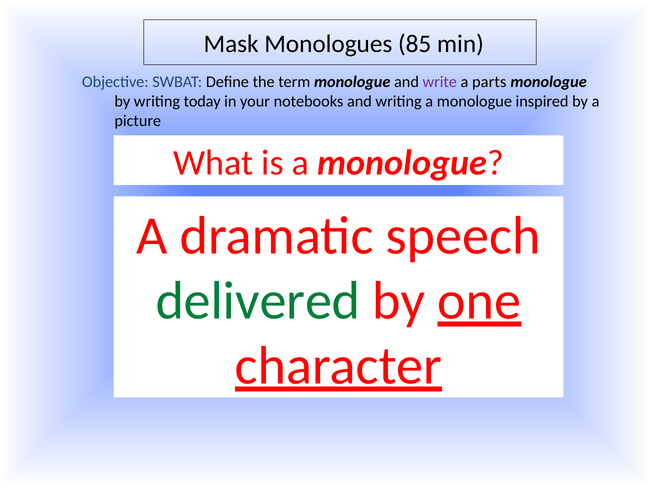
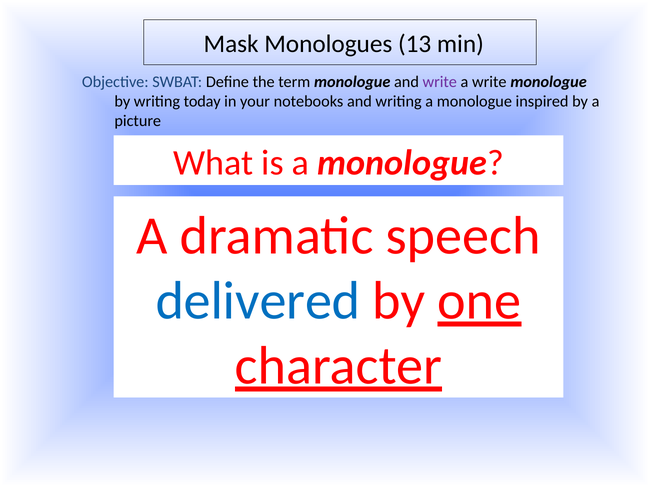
85: 85 -> 13
a parts: parts -> write
delivered colour: green -> blue
